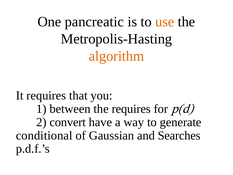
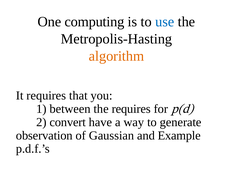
pancreatic: pancreatic -> computing
use colour: orange -> blue
conditional: conditional -> observation
Searches: Searches -> Example
